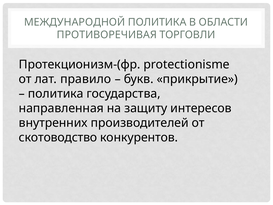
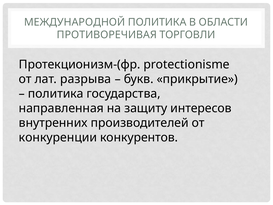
правило: правило -> разрыва
скотоводство: скотоводство -> конкуренции
